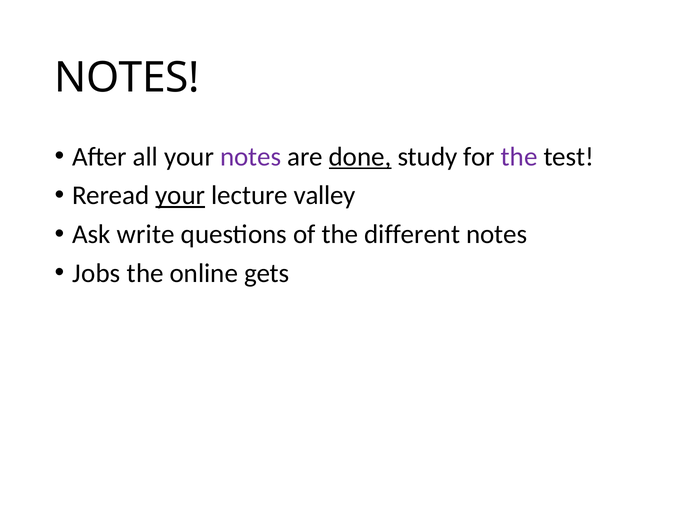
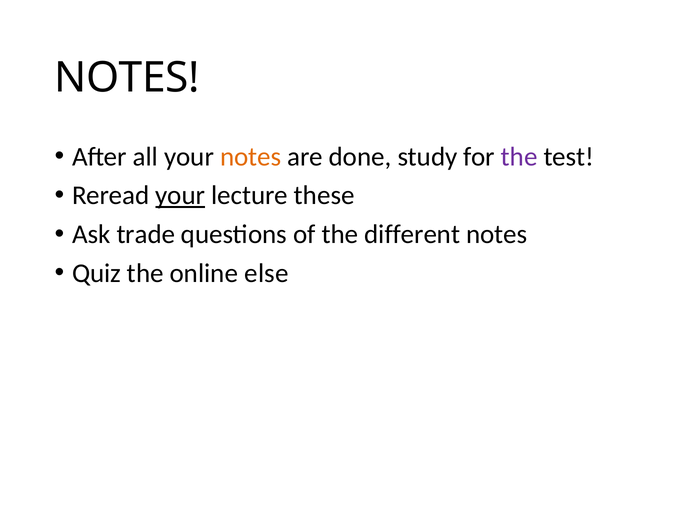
notes at (251, 157) colour: purple -> orange
done underline: present -> none
valley: valley -> these
write: write -> trade
Jobs: Jobs -> Quiz
gets: gets -> else
